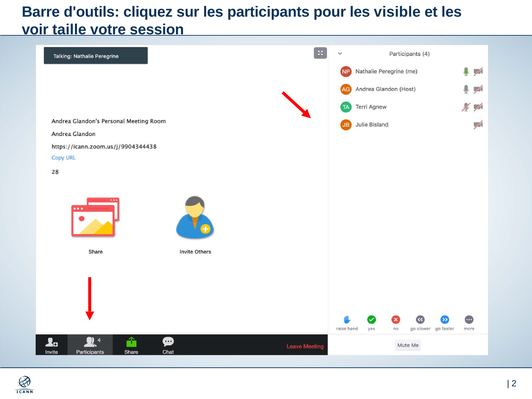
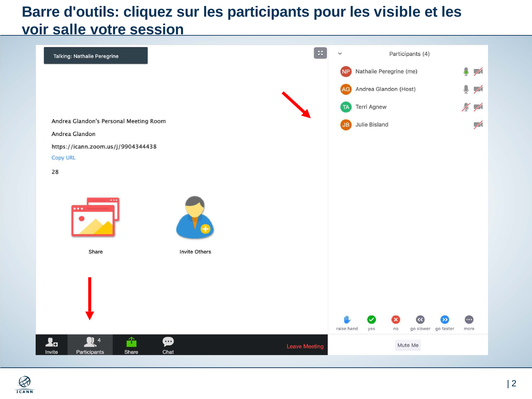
taille: taille -> salle
